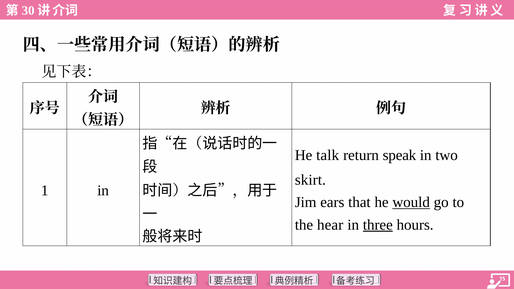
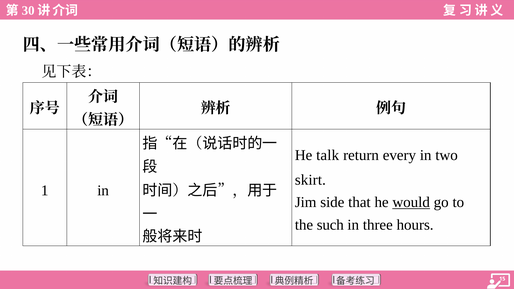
speak: speak -> every
ears: ears -> side
hear: hear -> such
three underline: present -> none
